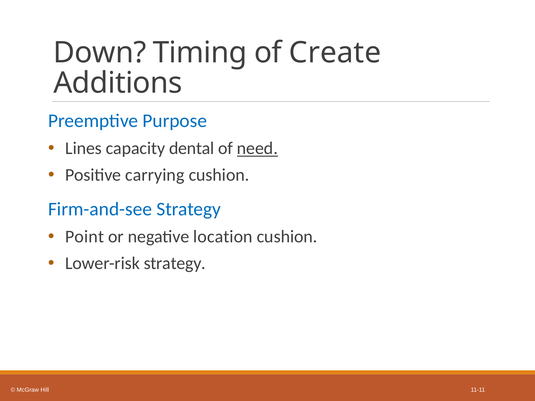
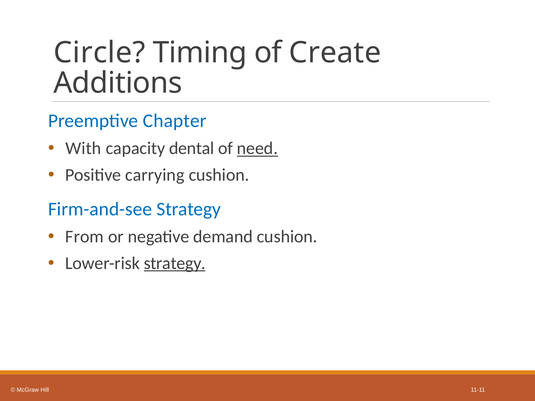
Down: Down -> Circle
Purpose: Purpose -> Chapter
Lines: Lines -> With
Point: Point -> From
location: location -> demand
strategy at (175, 263) underline: none -> present
